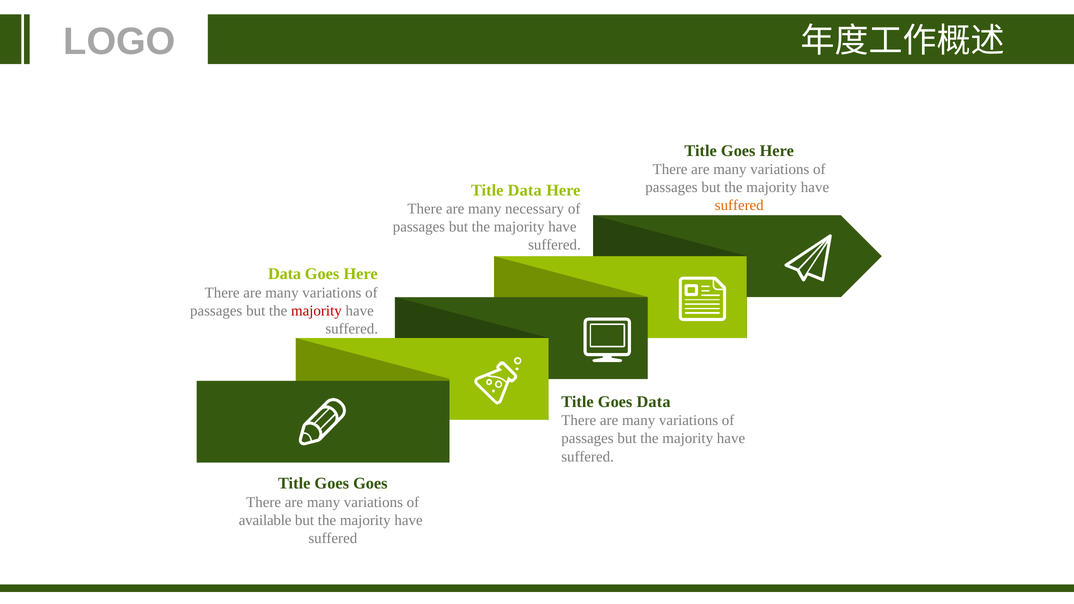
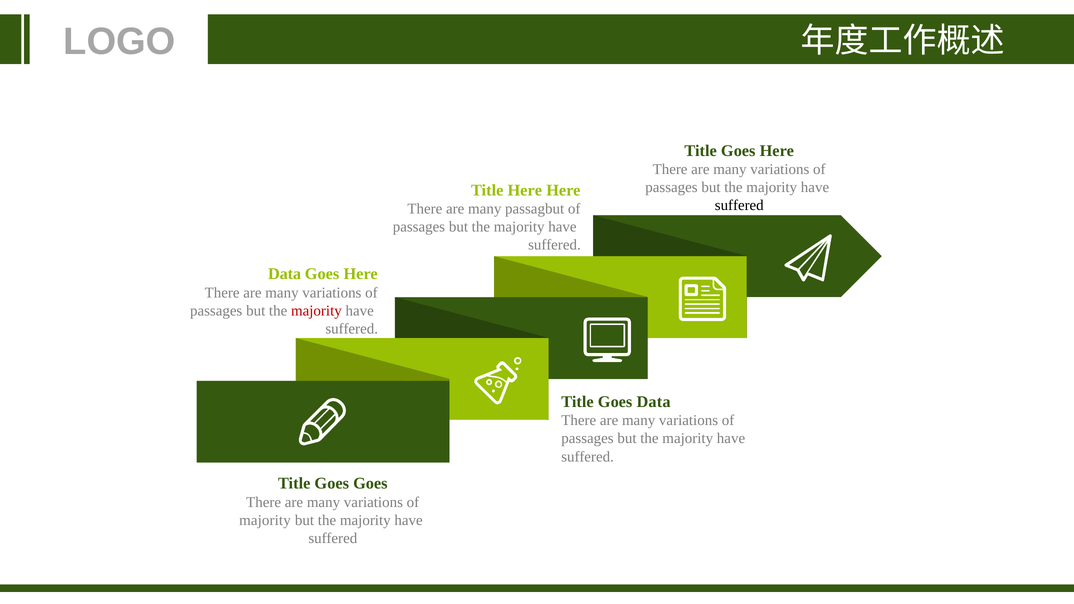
Title Data: Data -> Here
suffered at (739, 205) colour: orange -> black
necessary: necessary -> passagbut
available at (265, 520): available -> majority
